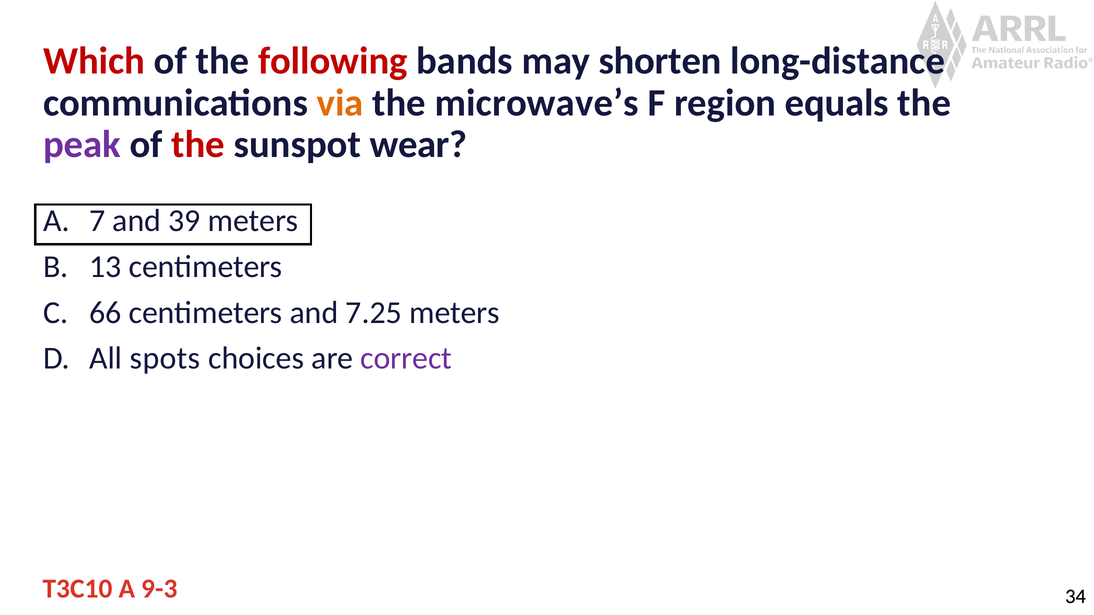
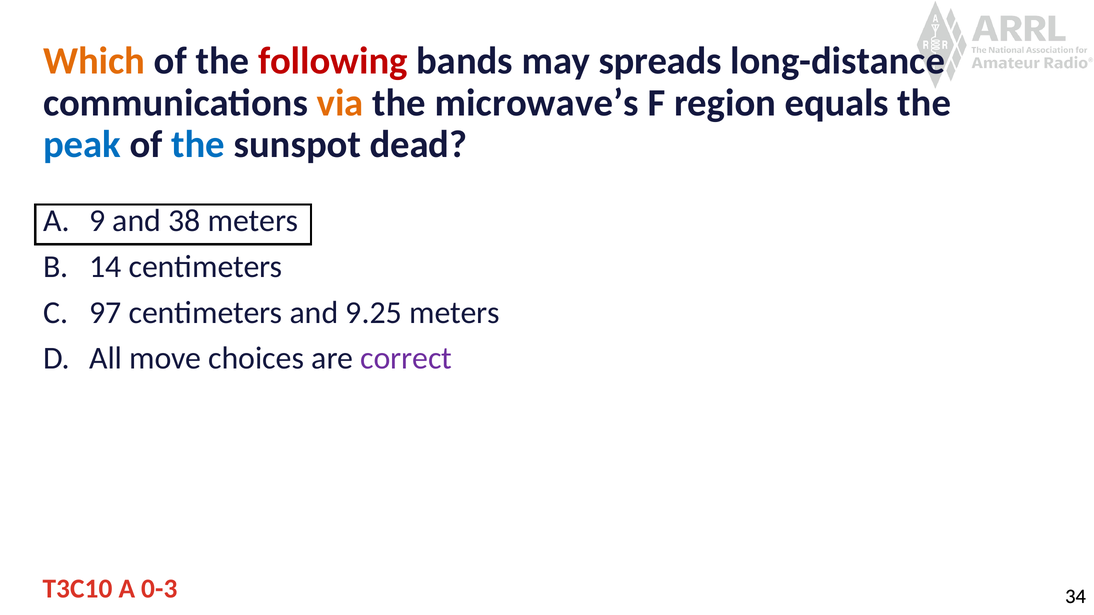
Which colour: red -> orange
shorten: shorten -> spreads
peak colour: purple -> blue
the at (198, 145) colour: red -> blue
wear: wear -> dead
7: 7 -> 9
39: 39 -> 38
13: 13 -> 14
66: 66 -> 97
7.25: 7.25 -> 9.25
spots: spots -> move
9-3: 9-3 -> 0-3
